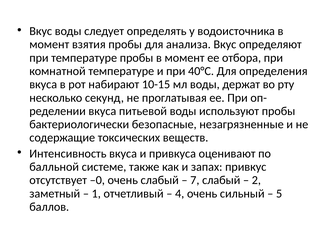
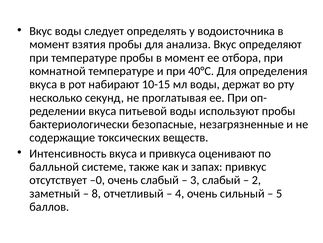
7: 7 -> 3
1: 1 -> 8
